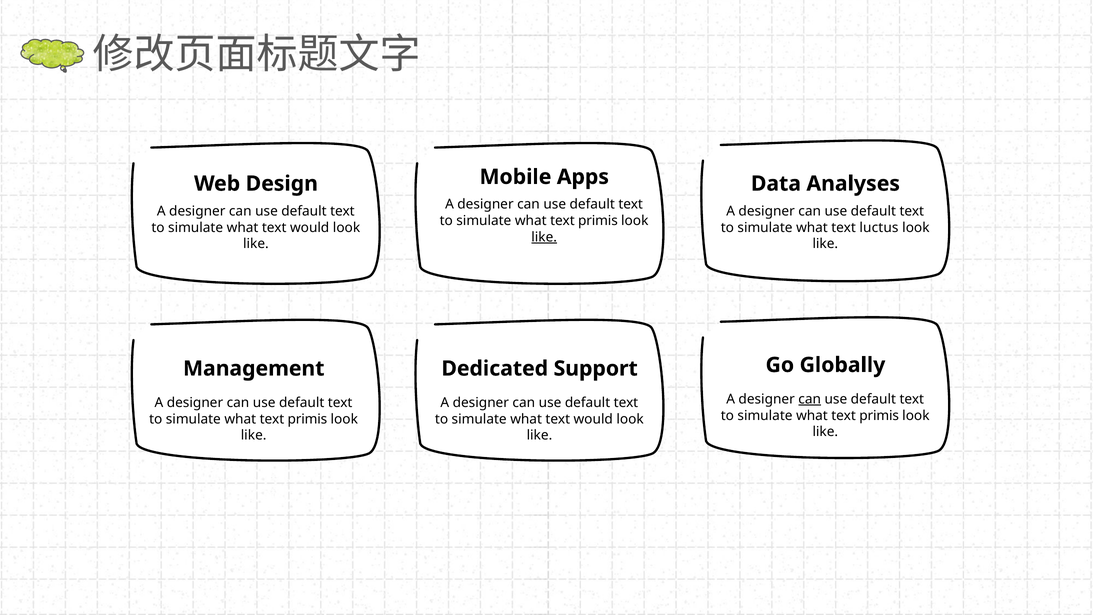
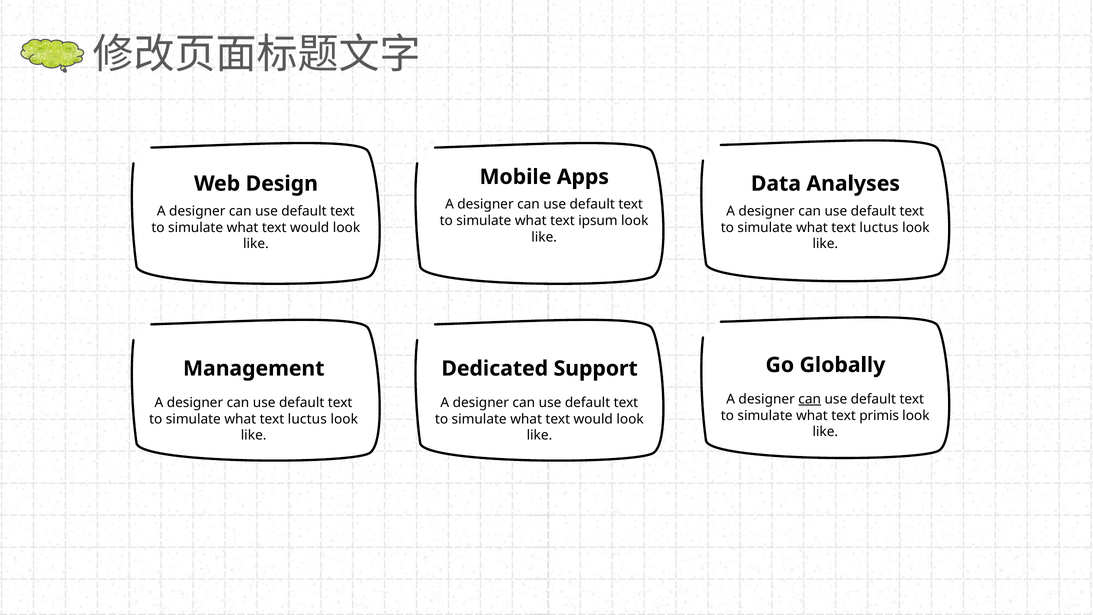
primis at (598, 221): primis -> ipsum
like at (544, 237) underline: present -> none
primis at (307, 419): primis -> luctus
